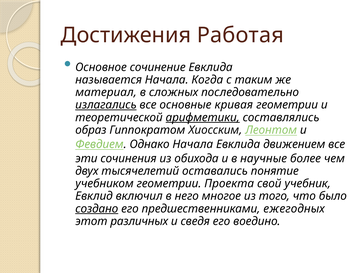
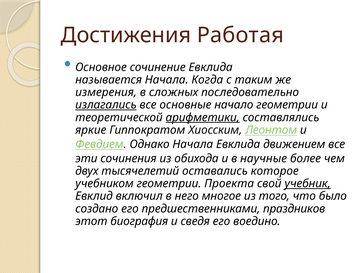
материал: материал -> измерения
кривая: кривая -> начало
образ: образ -> яркие
понятие: понятие -> которое
учебник underline: none -> present
создано underline: present -> none
ежегодных: ежегодных -> праздников
различных: различных -> биография
